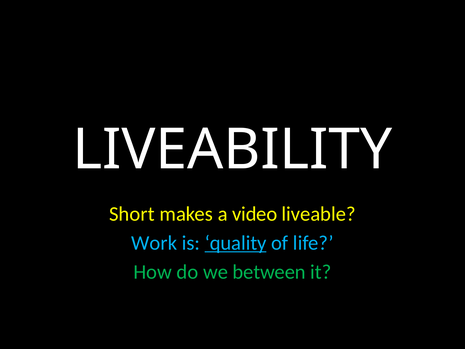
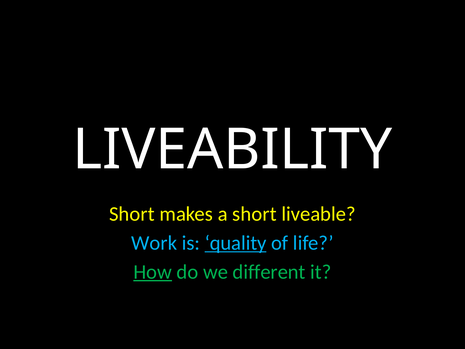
a video: video -> short
How underline: none -> present
between: between -> different
